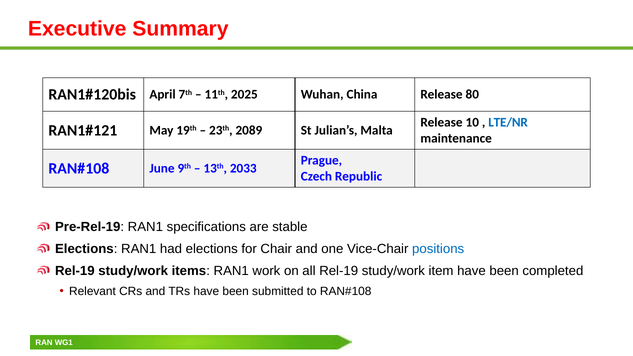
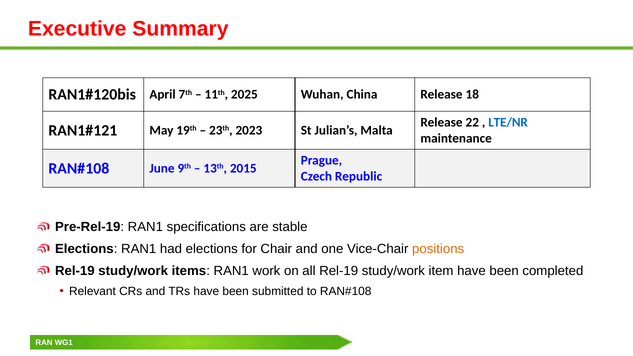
80: 80 -> 18
10: 10 -> 22
2089: 2089 -> 2023
2033: 2033 -> 2015
positions colour: blue -> orange
